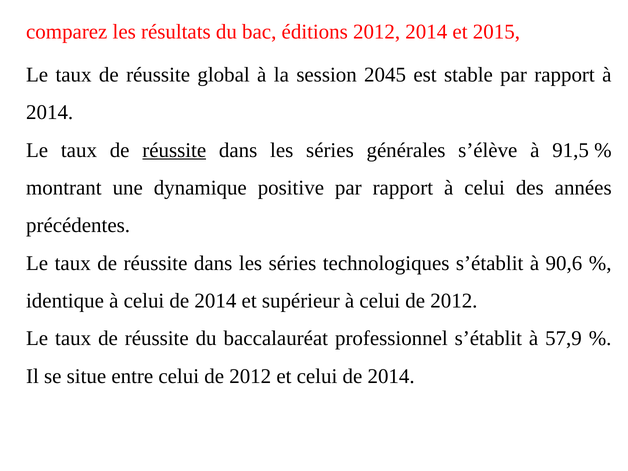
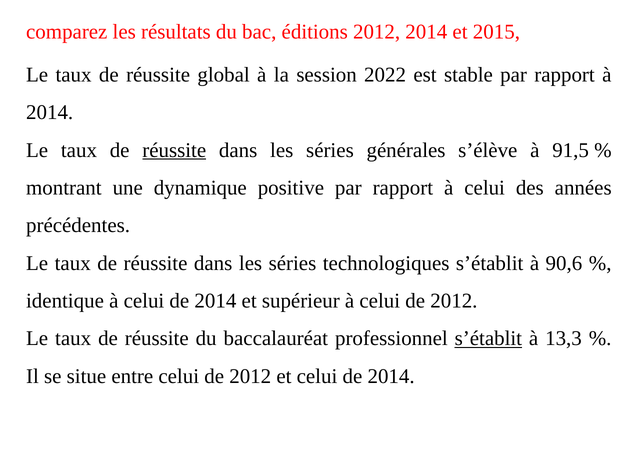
2045: 2045 -> 2022
s’établit at (488, 338) underline: none -> present
57,9: 57,9 -> 13,3
